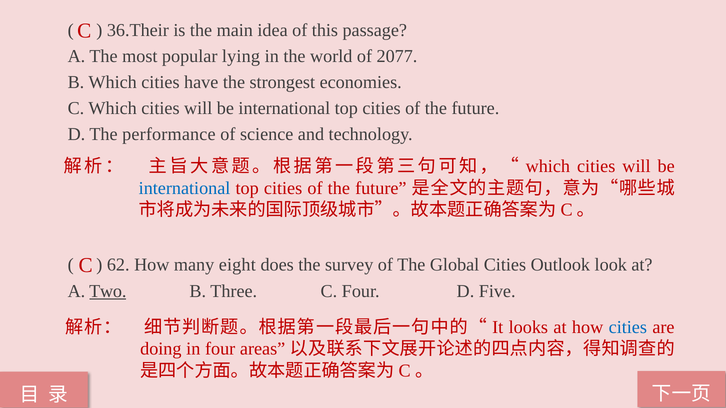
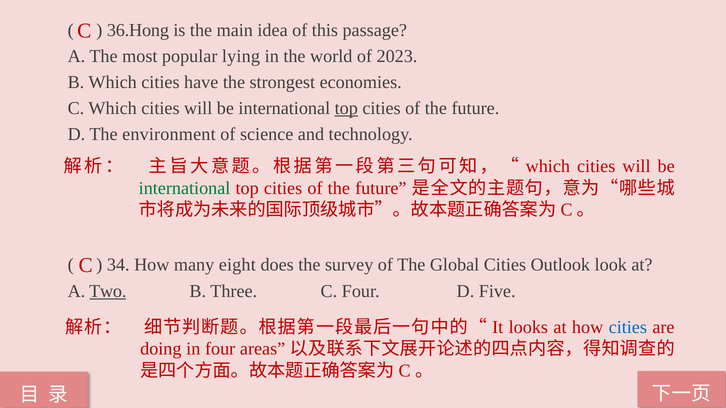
36.Their: 36.Their -> 36.Hong
2077: 2077 -> 2023
top at (346, 108) underline: none -> present
performance: performance -> environment
international at (185, 188) colour: blue -> green
62: 62 -> 34
